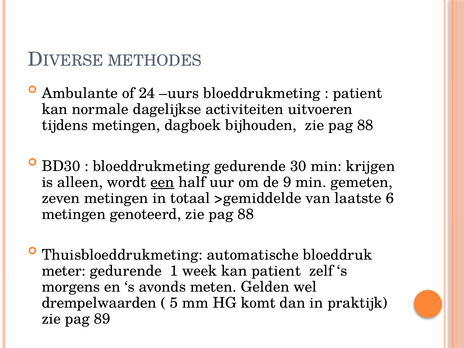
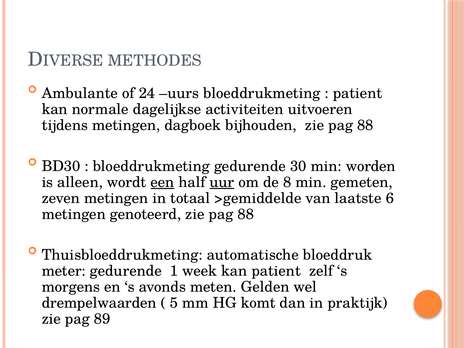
krijgen: krijgen -> worden
uur underline: none -> present
9: 9 -> 8
